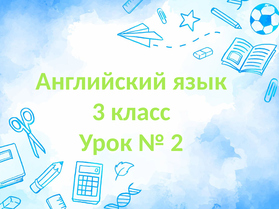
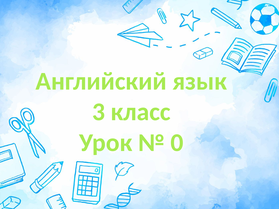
2: 2 -> 0
